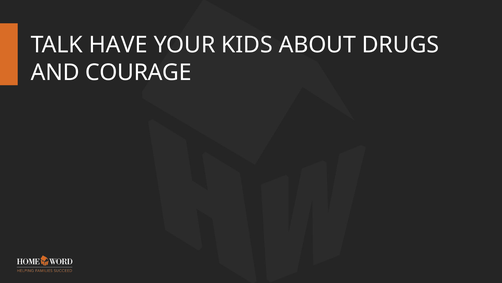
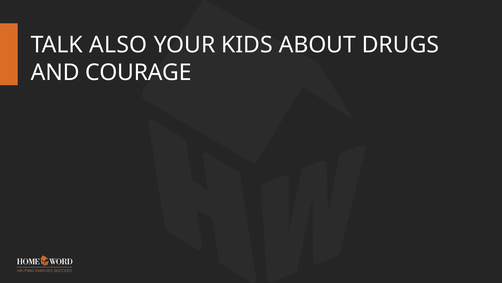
HAVE: HAVE -> ALSO
